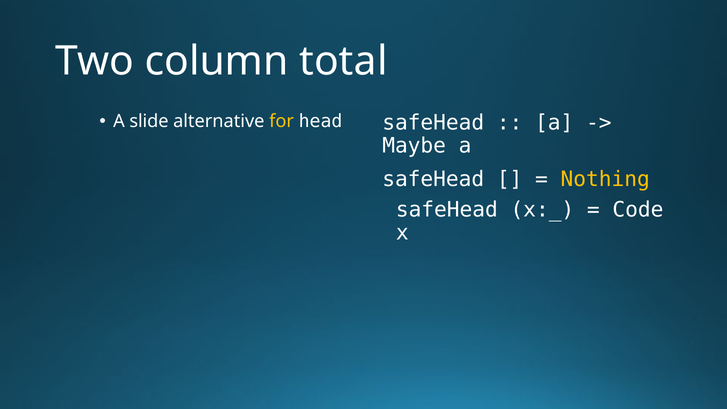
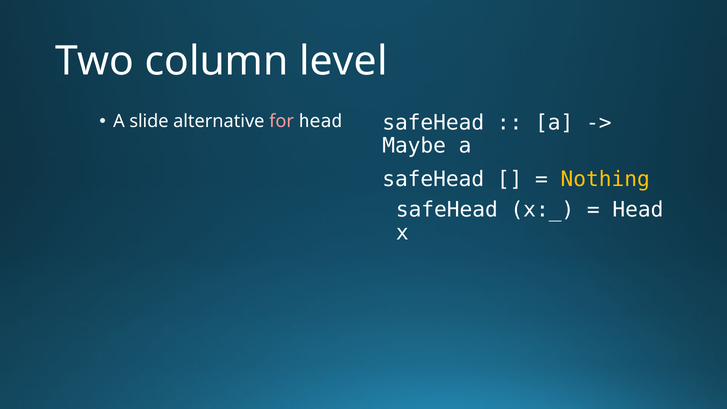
total: total -> level
for colour: yellow -> pink
Code at (638, 210): Code -> Head
